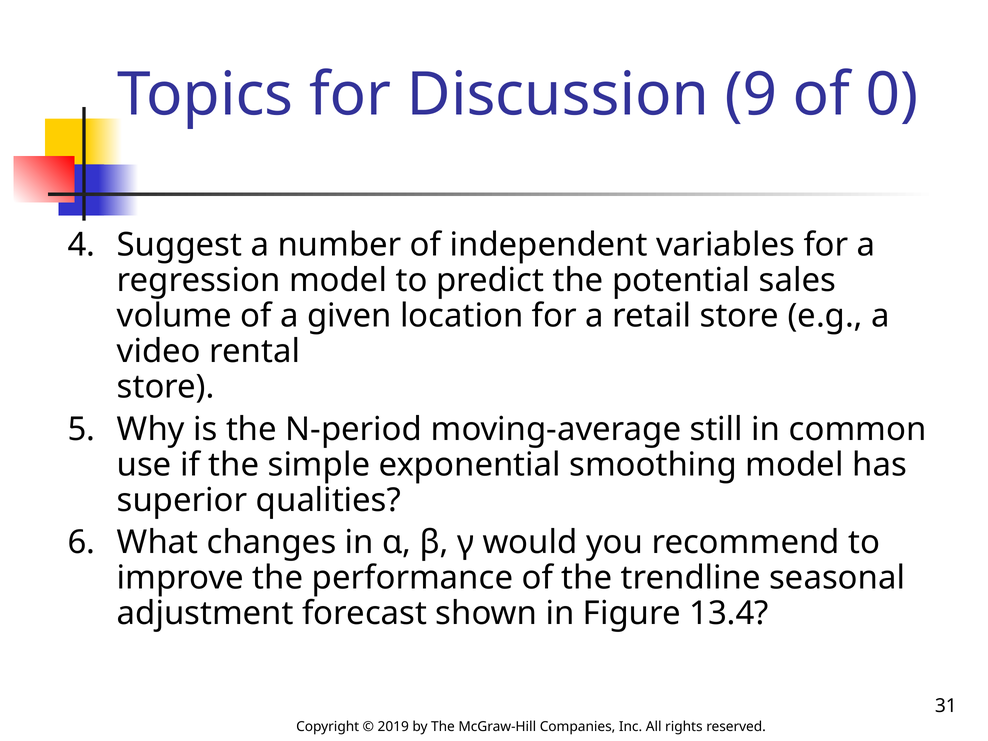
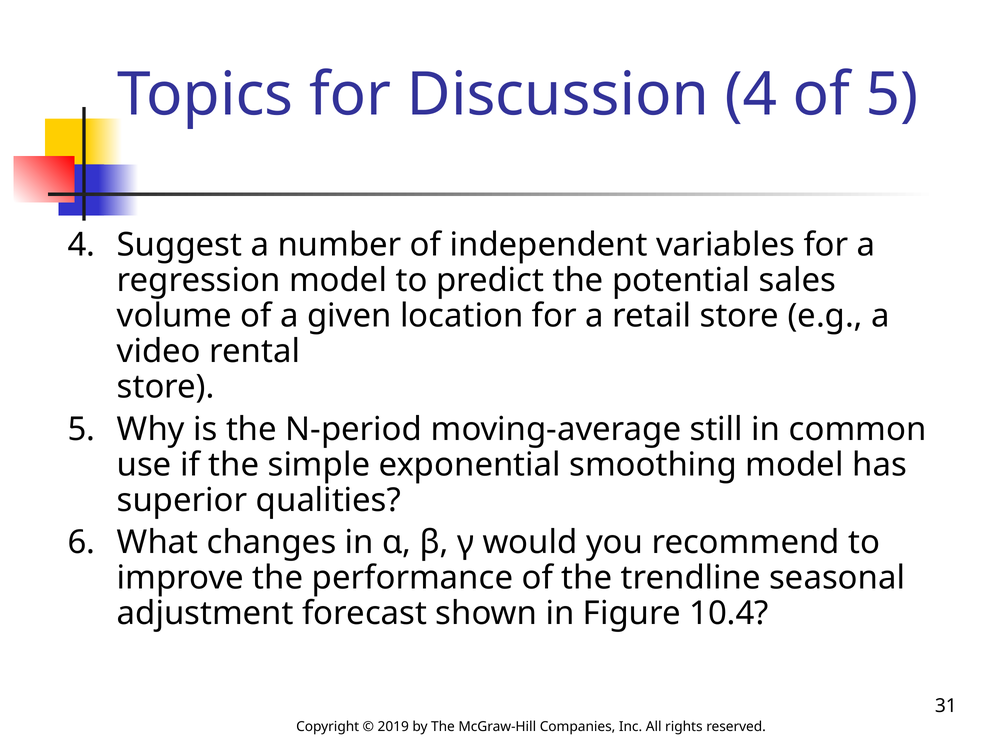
Discussion 9: 9 -> 4
of 0: 0 -> 5
13.4: 13.4 -> 10.4
